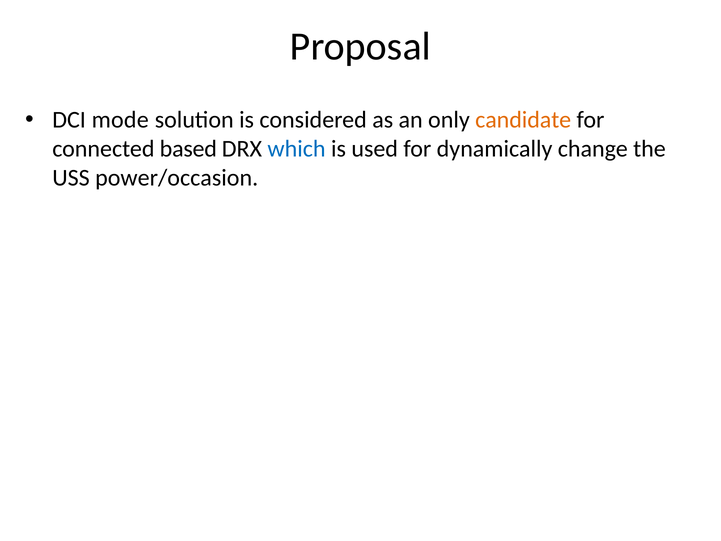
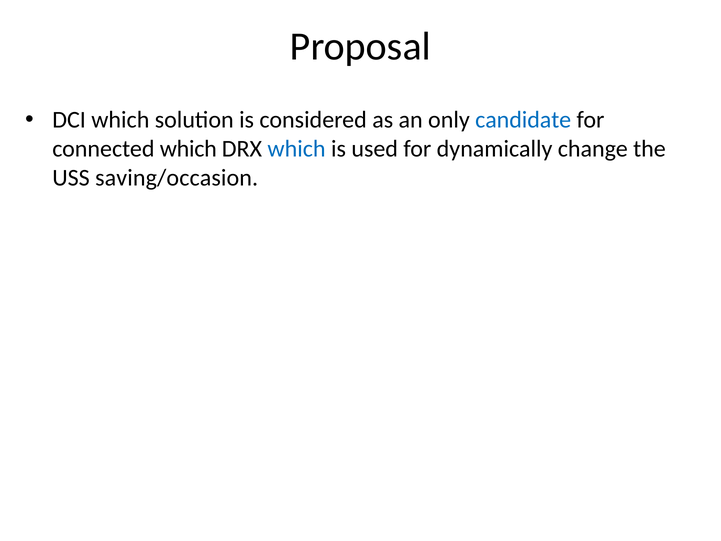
DCI mode: mode -> which
candidate colour: orange -> blue
connected based: based -> which
power/occasion: power/occasion -> saving/occasion
